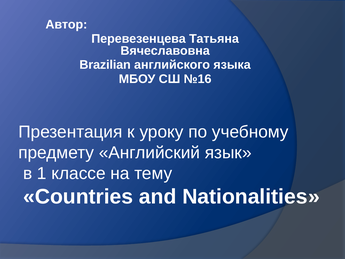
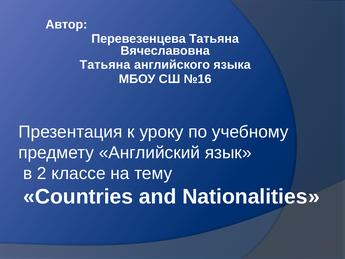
Brazilian at (105, 65): Brazilian -> Татьяна
1: 1 -> 2
